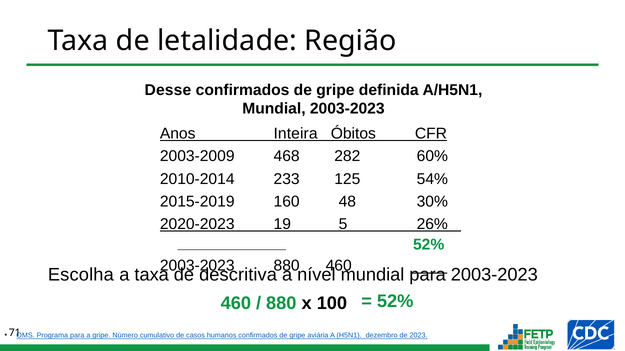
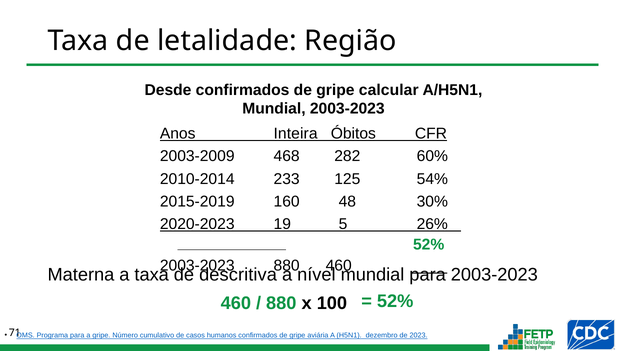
Desse: Desse -> Desde
definida: definida -> calcular
Escolha: Escolha -> Materna
